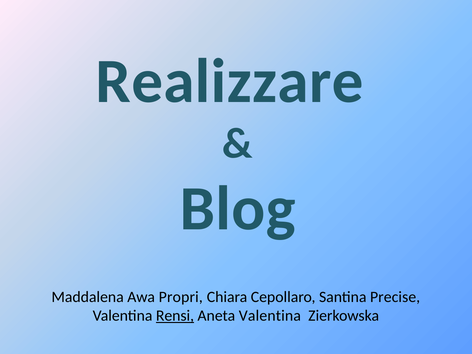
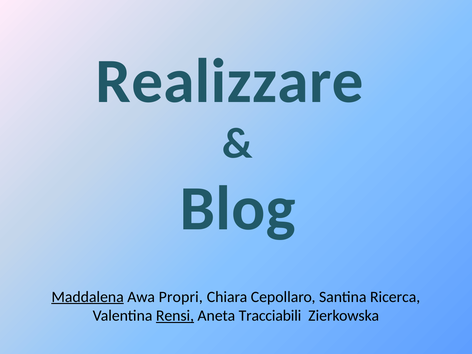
Maddalena underline: none -> present
Precise: Precise -> Ricerca
Aneta Valentina: Valentina -> Tracciabili
